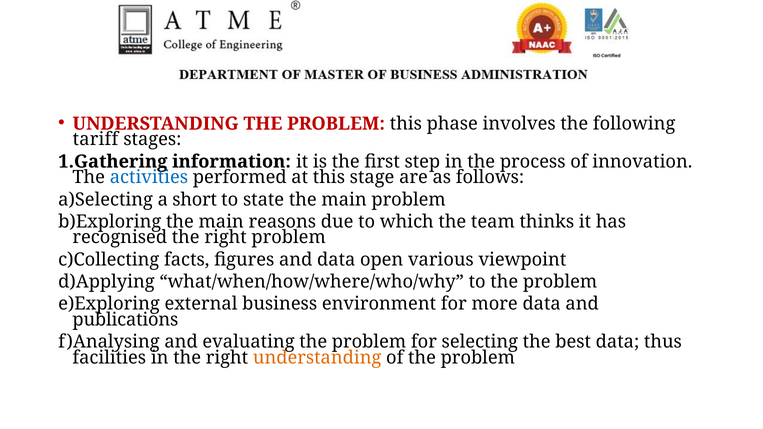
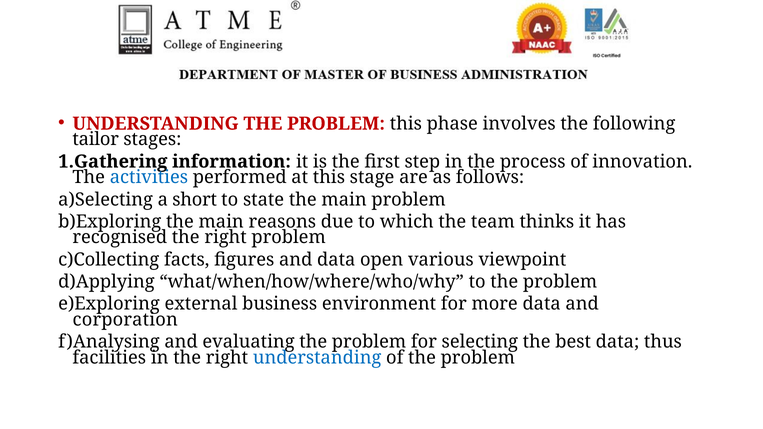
tariff: tariff -> tailor
publications: publications -> corporation
understanding at (317, 358) colour: orange -> blue
